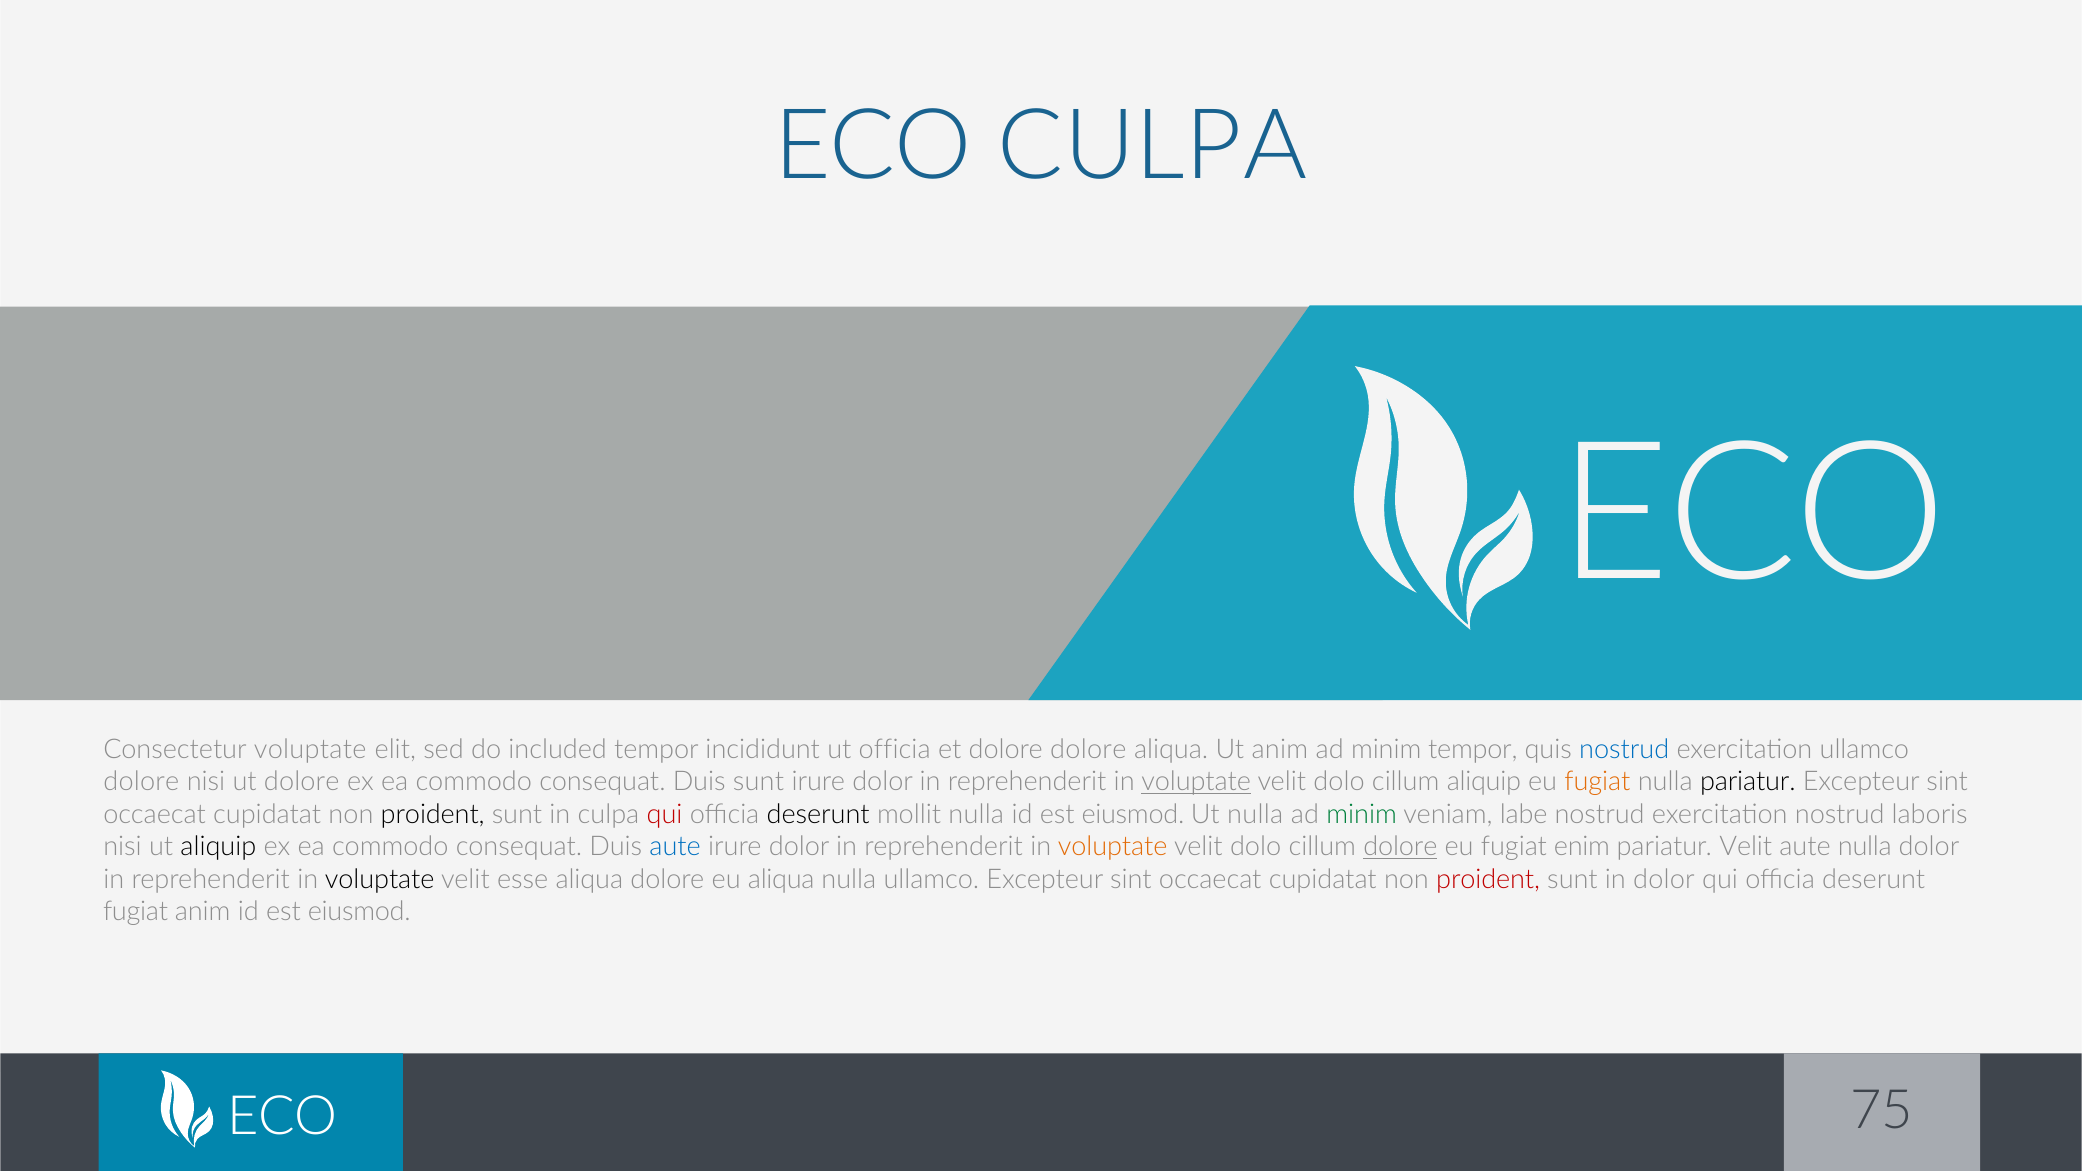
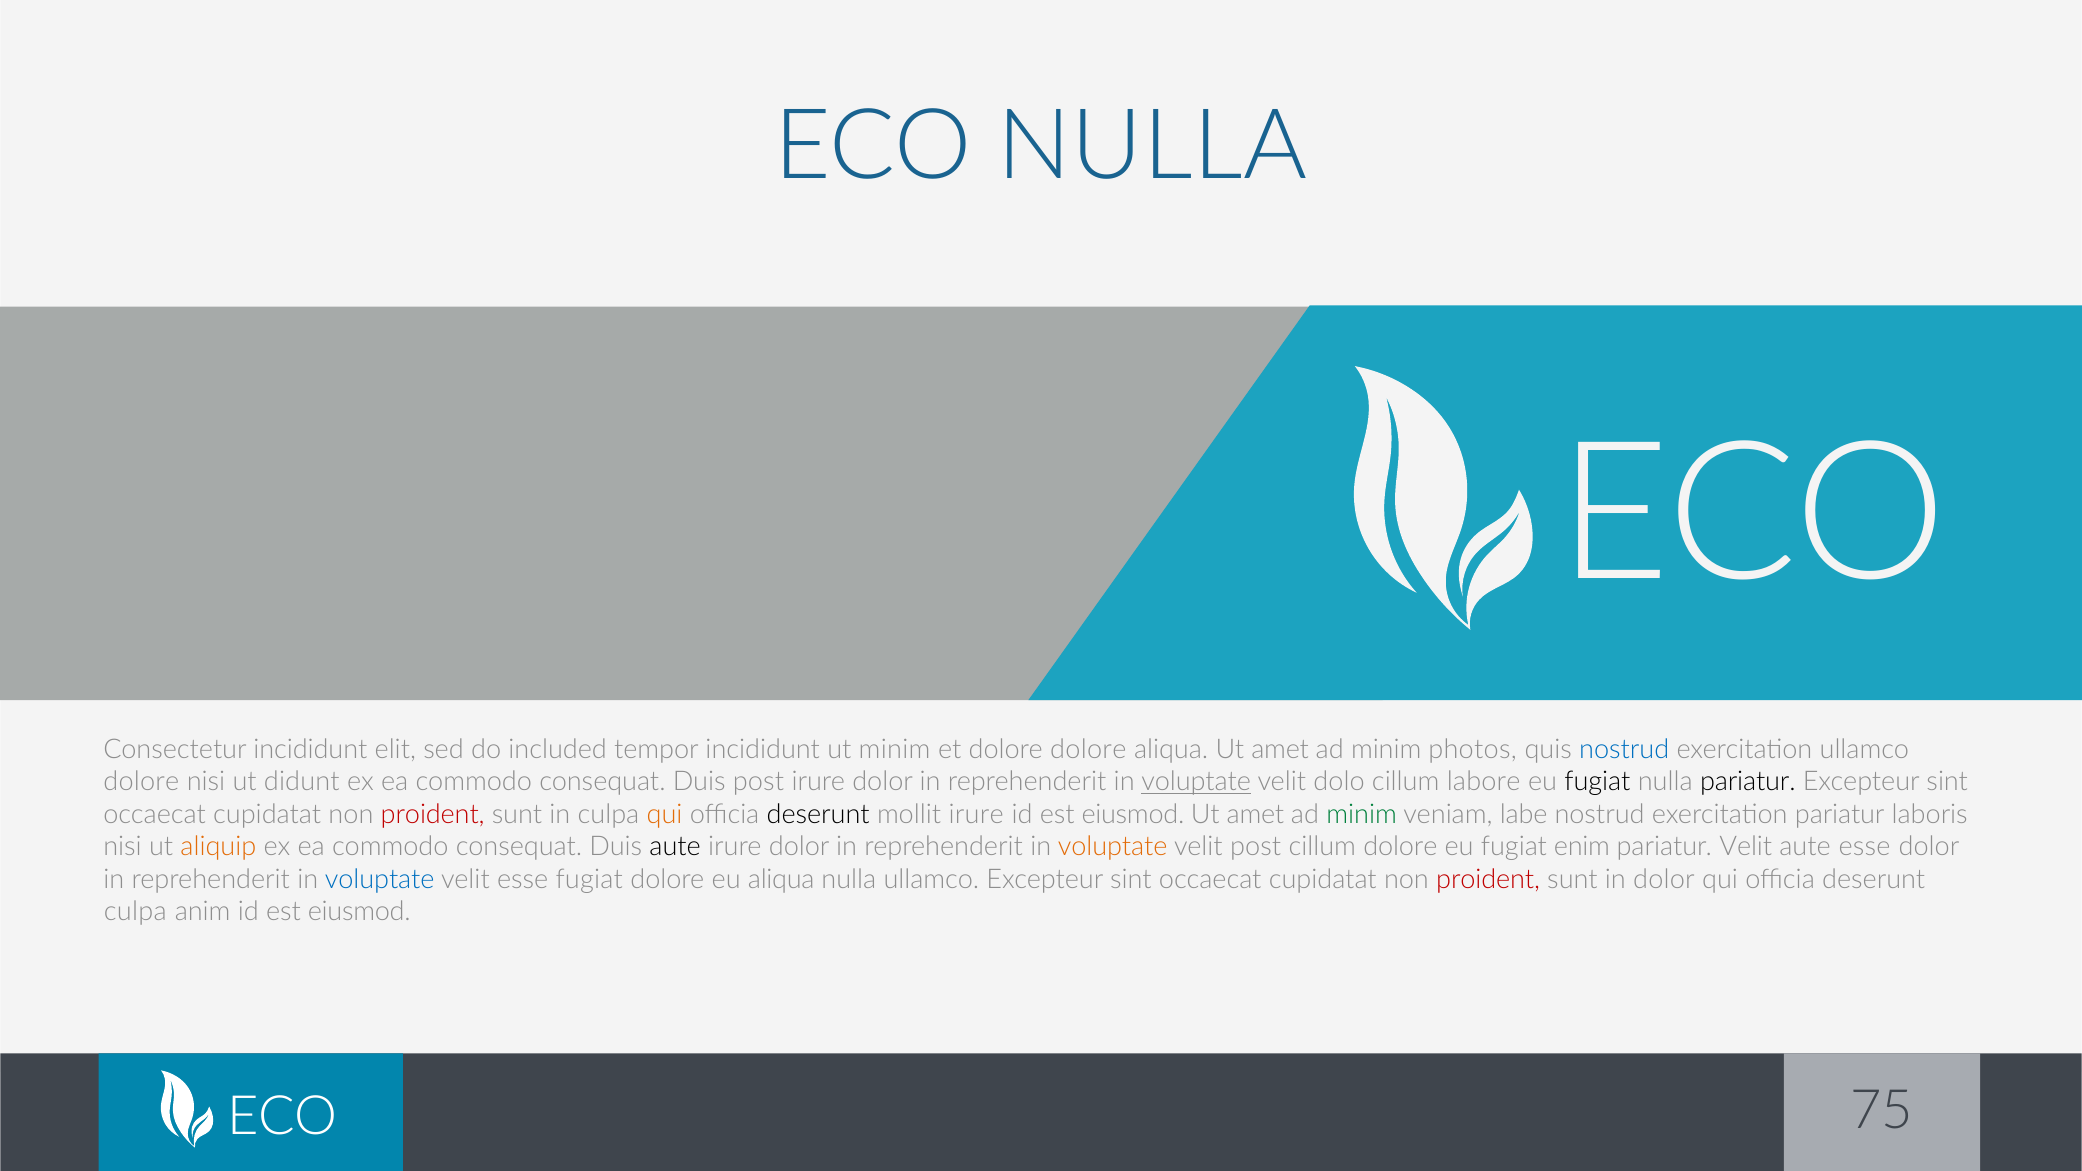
ECO CULPA: CULPA -> NULLA
Consectetur voluptate: voluptate -> incididunt
ut officia: officia -> minim
aliqua Ut anim: anim -> amet
minim tempor: tempor -> photos
ut dolore: dolore -> didunt
Duis sunt: sunt -> post
cillum aliquip: aliquip -> labore
fugiat at (1597, 782) colour: orange -> black
proident at (433, 814) colour: black -> red
qui at (665, 814) colour: red -> orange
mollit nulla: nulla -> irure
nulla at (1255, 814): nulla -> amet
exercitation nostrud: nostrud -> pariatur
aliquip at (218, 847) colour: black -> orange
aute at (675, 847) colour: blue -> black
dolo at (1256, 847): dolo -> post
dolore at (1400, 847) underline: present -> none
aute nulla: nulla -> esse
voluptate at (380, 879) colour: black -> blue
esse aliqua: aliqua -> fugiat
fugiat at (136, 912): fugiat -> culpa
